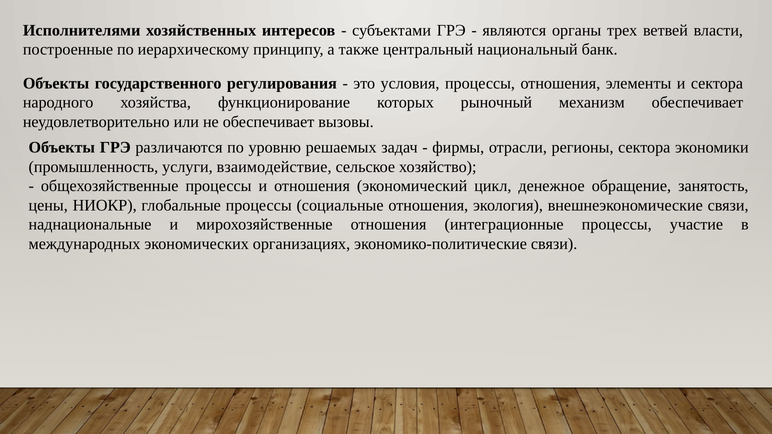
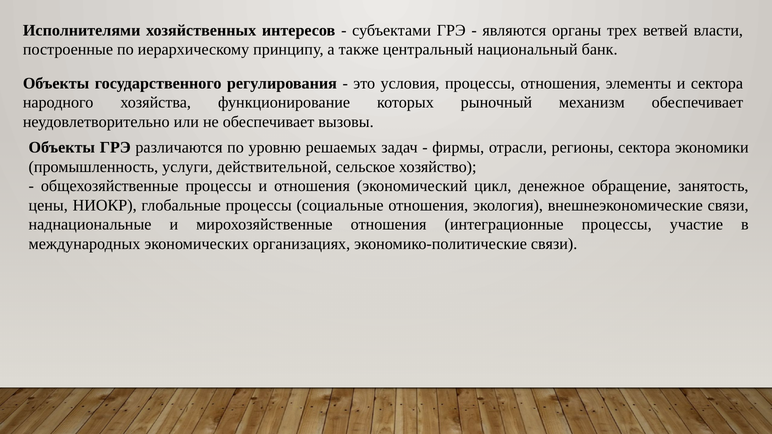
взаимодействие: взаимодействие -> действительной
